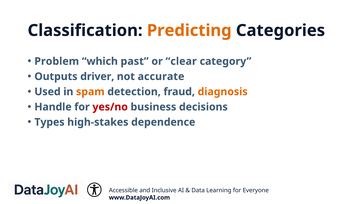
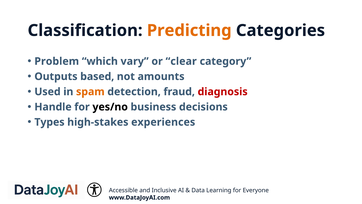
past: past -> vary
driver: driver -> based
accurate: accurate -> amounts
diagnosis colour: orange -> red
yes/no colour: red -> black
dependence: dependence -> experiences
